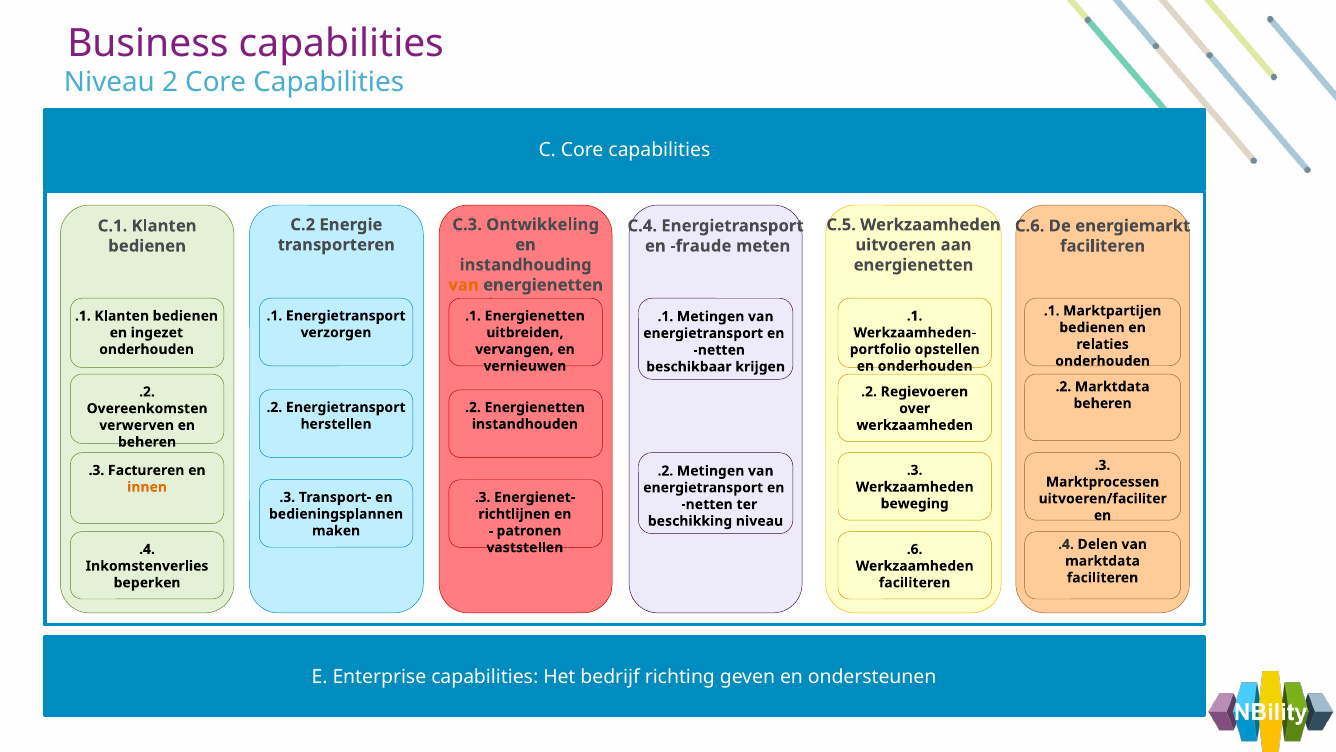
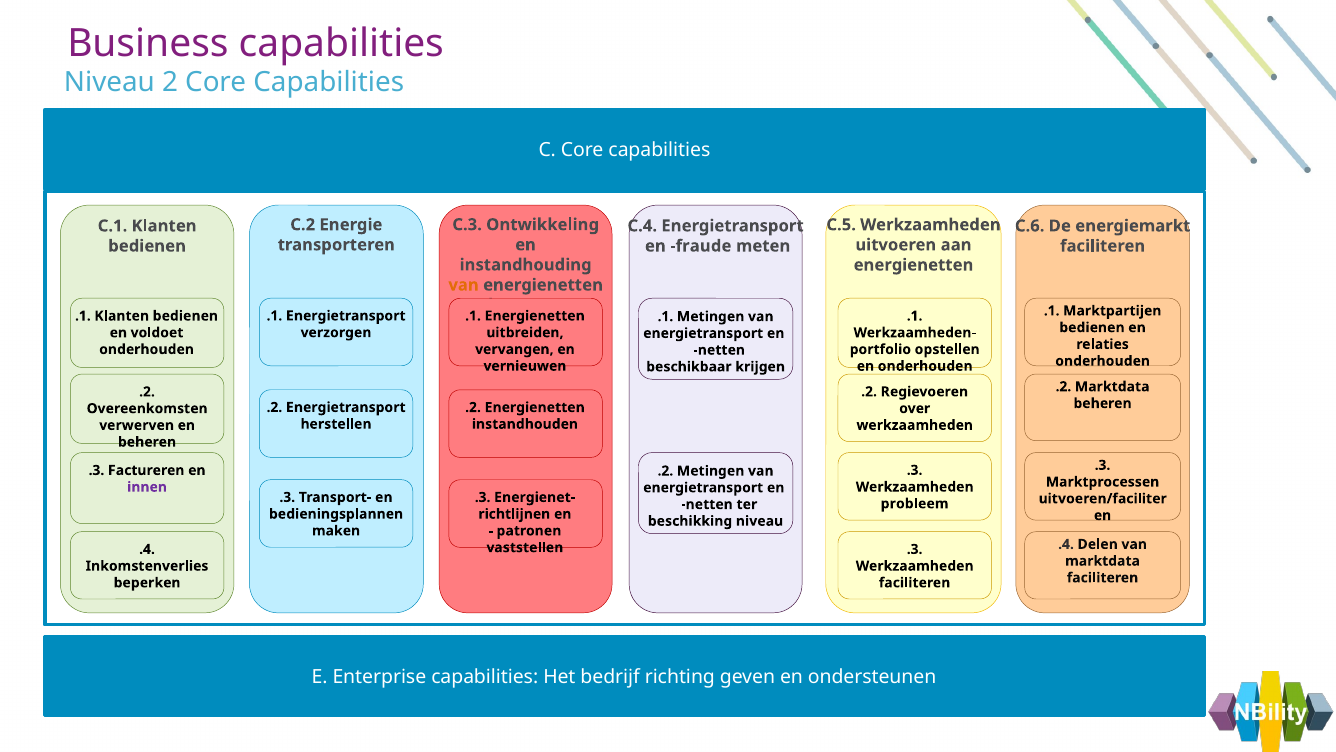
ingezet: ingezet -> voldoet
innen colour: orange -> purple
beweging: beweging -> probleem
.6 at (915, 549): .6 -> .3
